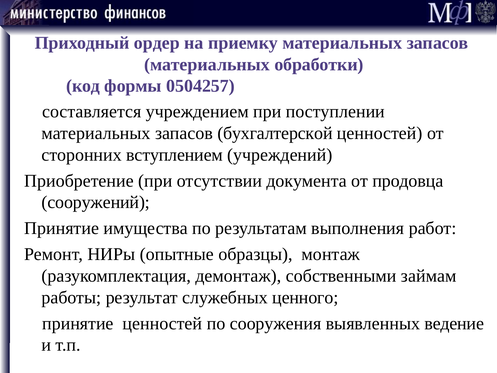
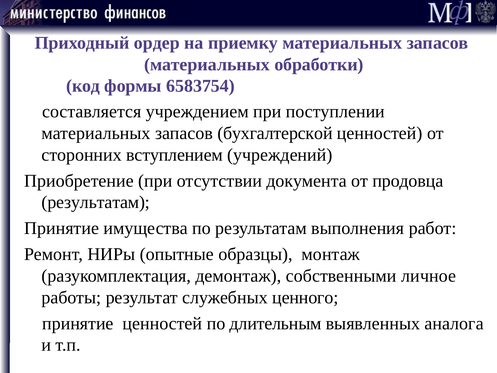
0504257: 0504257 -> 6583754
сооружений at (96, 202): сооружений -> результатам
займам: займам -> личное
сооружения: сооружения -> длительным
ведение: ведение -> аналога
